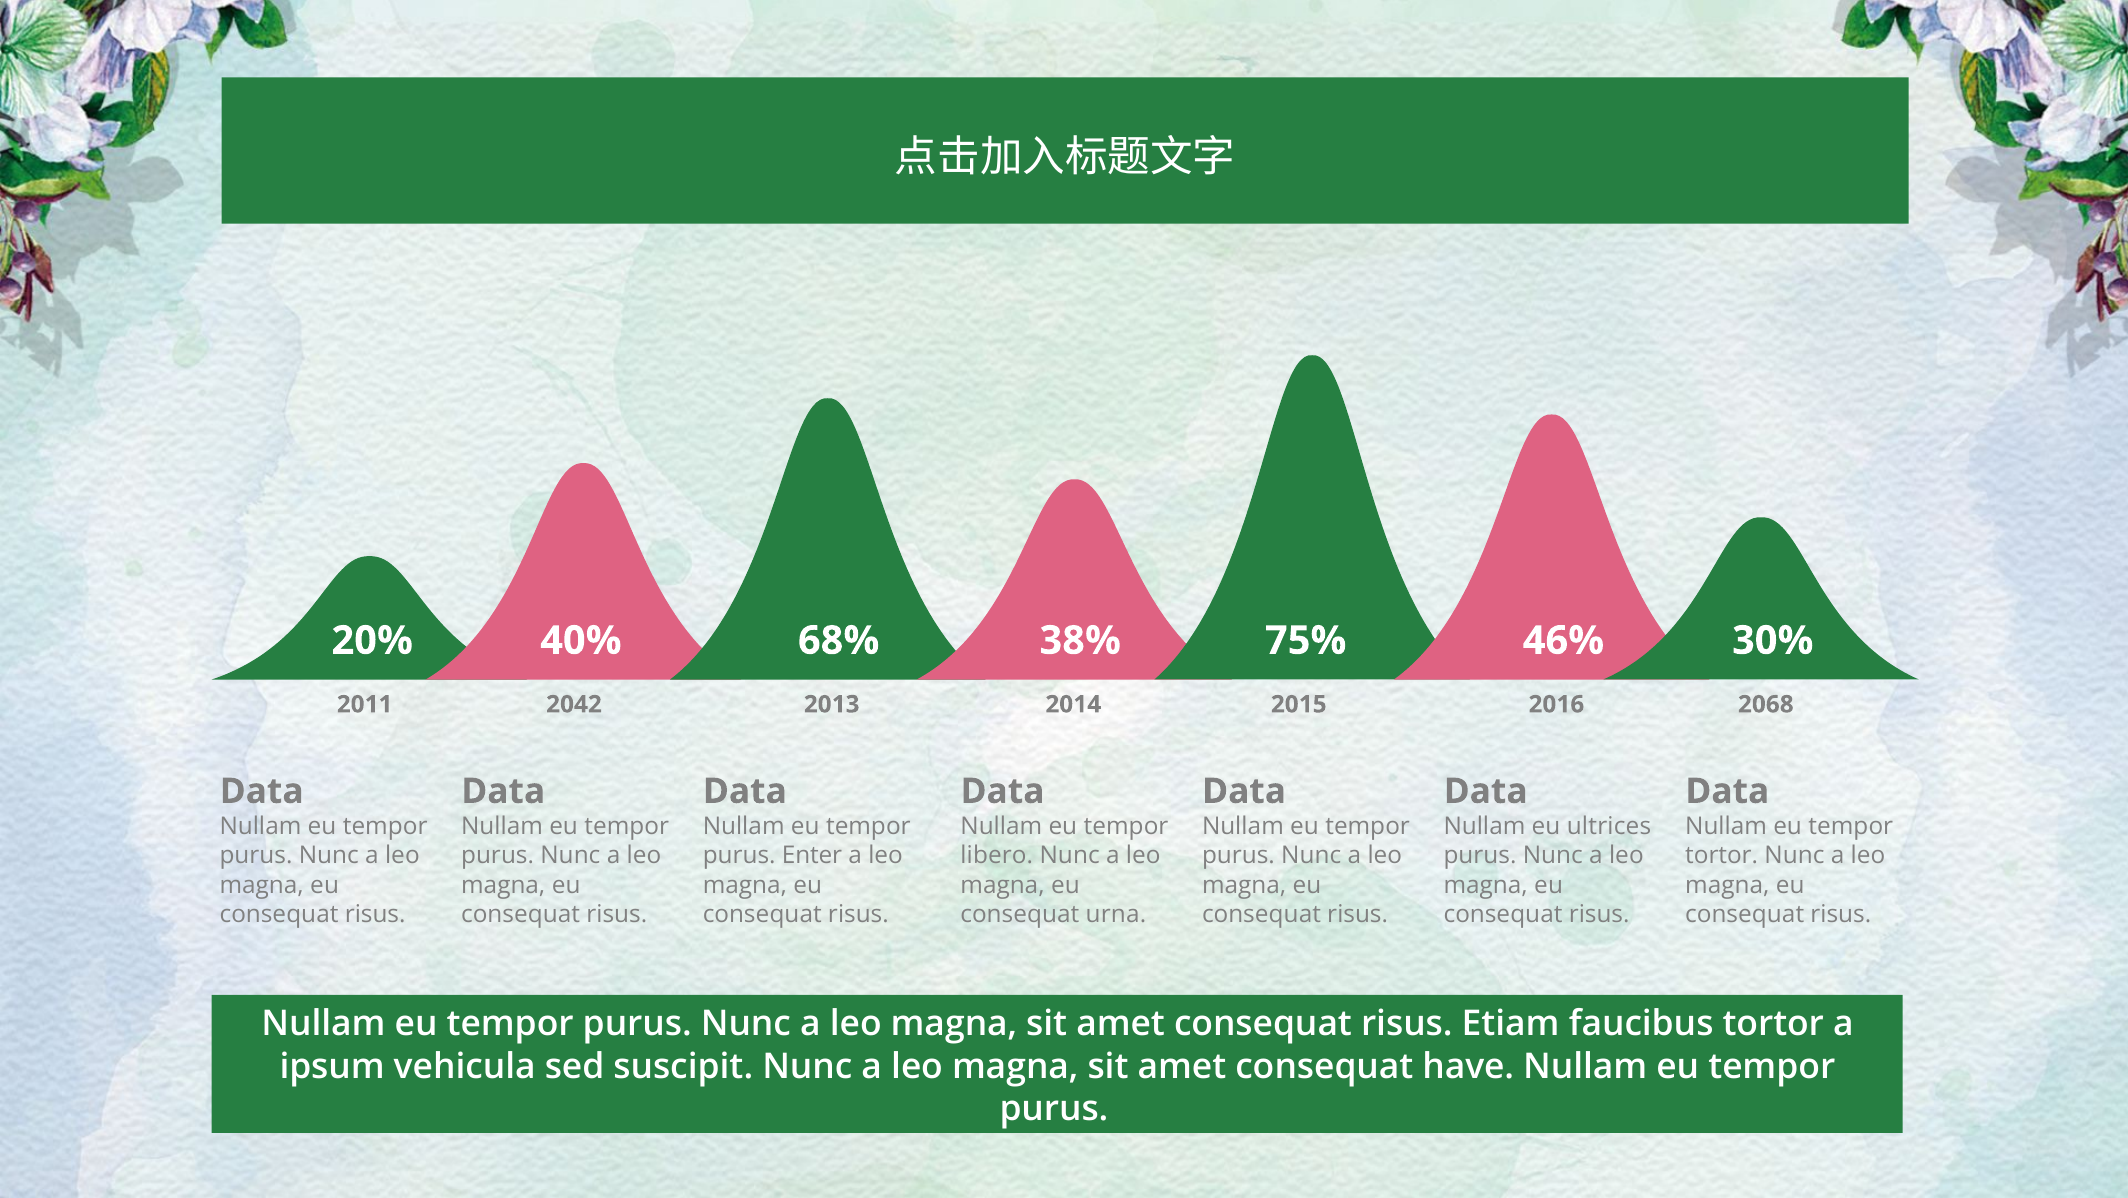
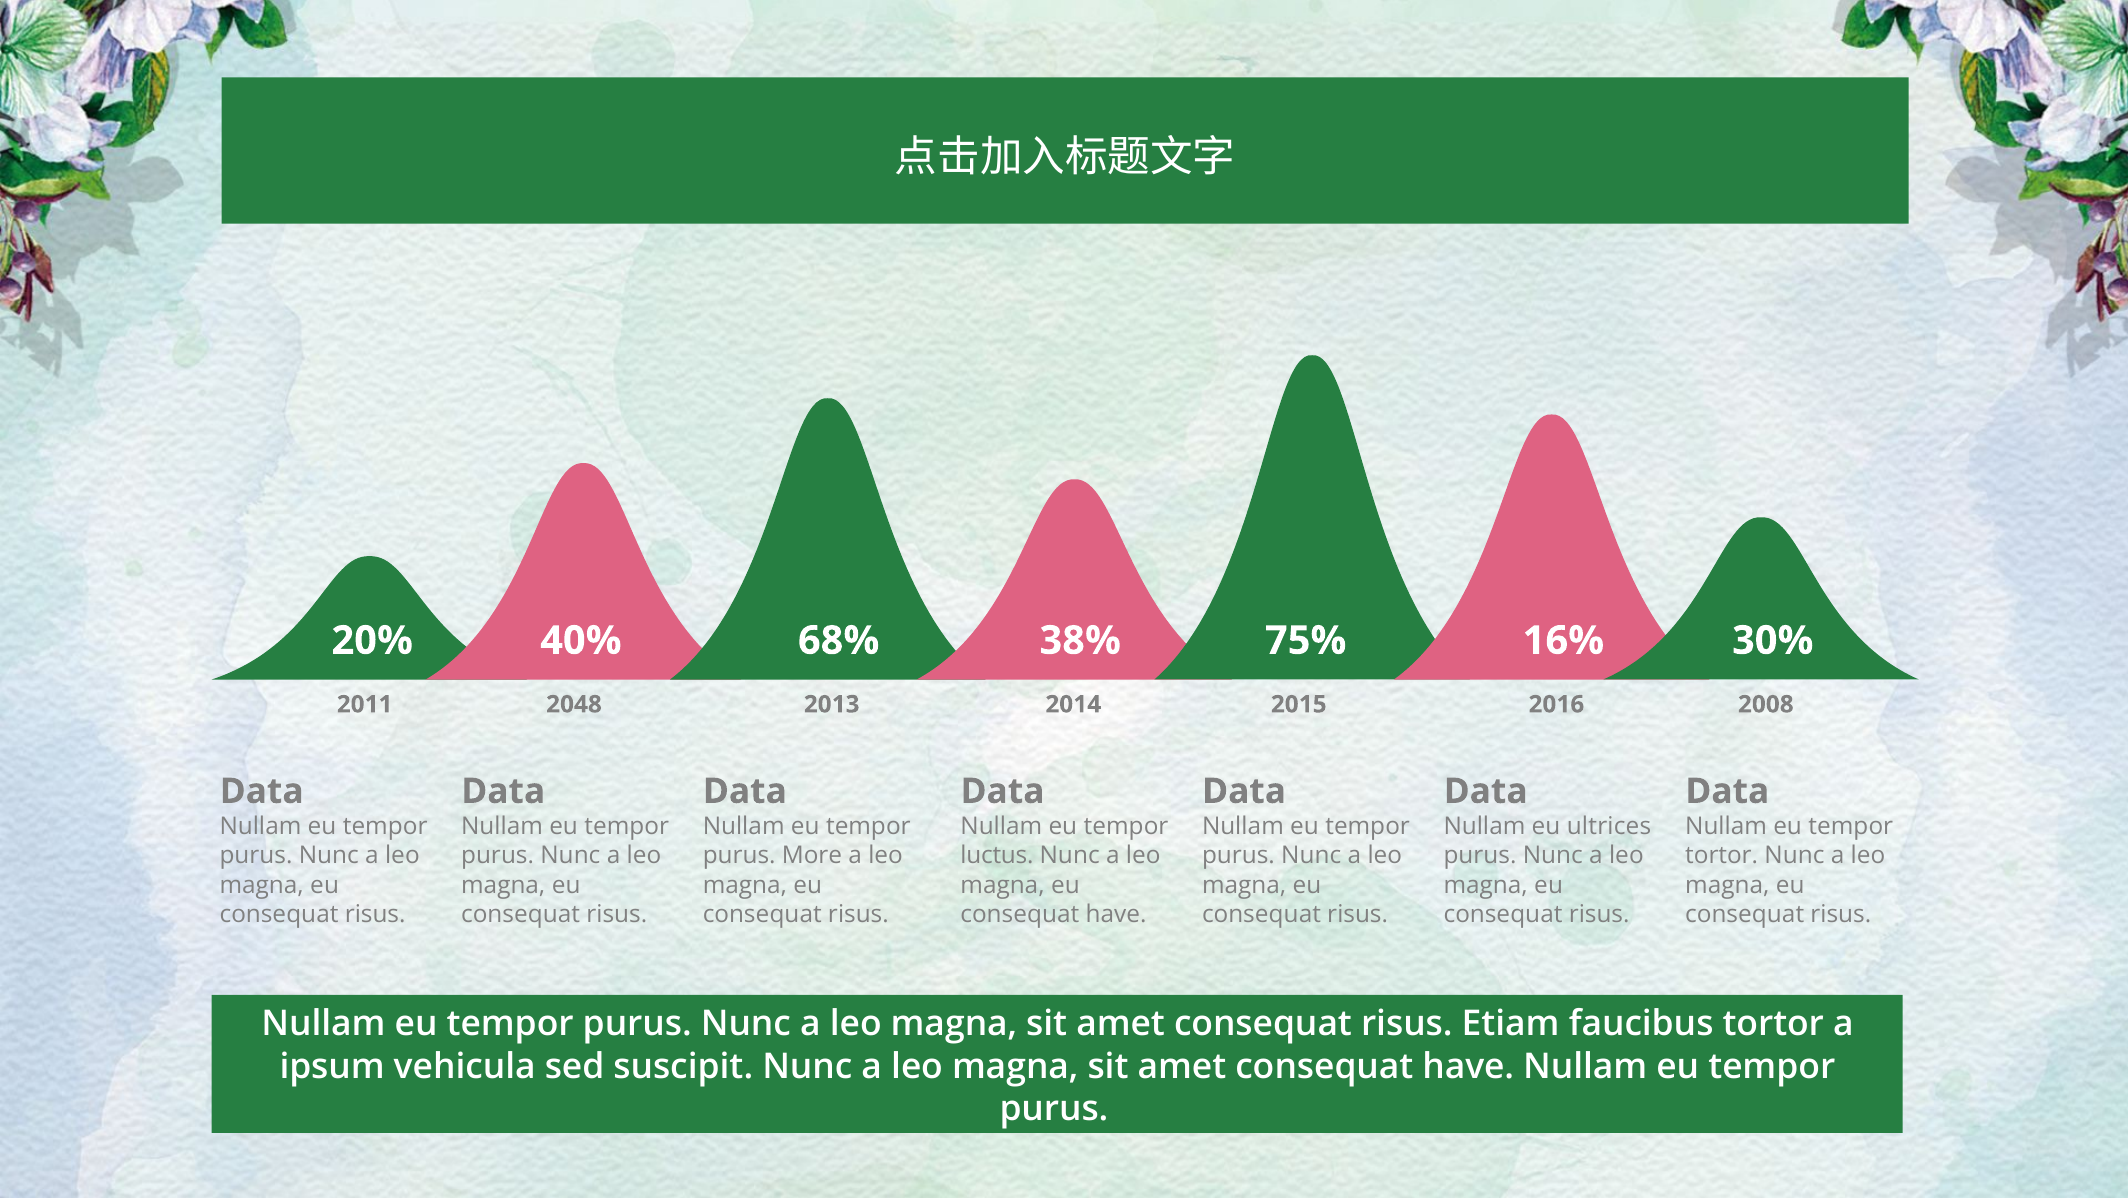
46%: 46% -> 16%
2042: 2042 -> 2048
2068: 2068 -> 2008
Enter: Enter -> More
libero: libero -> luctus
urna at (1116, 914): urna -> have
